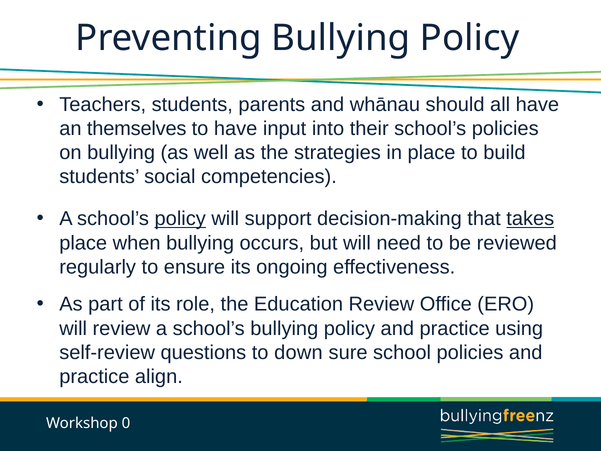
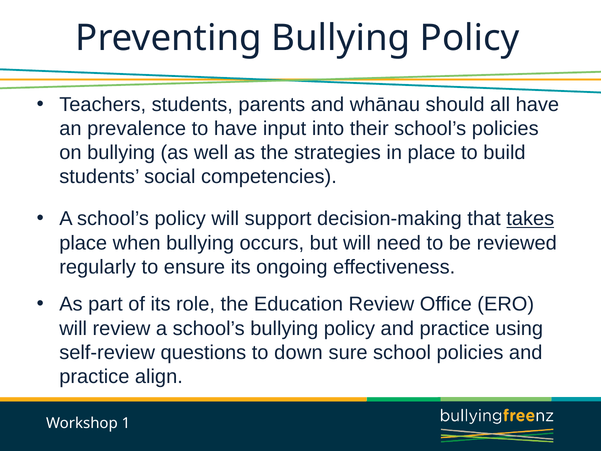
themselves: themselves -> prevalence
policy at (180, 219) underline: present -> none
0: 0 -> 1
